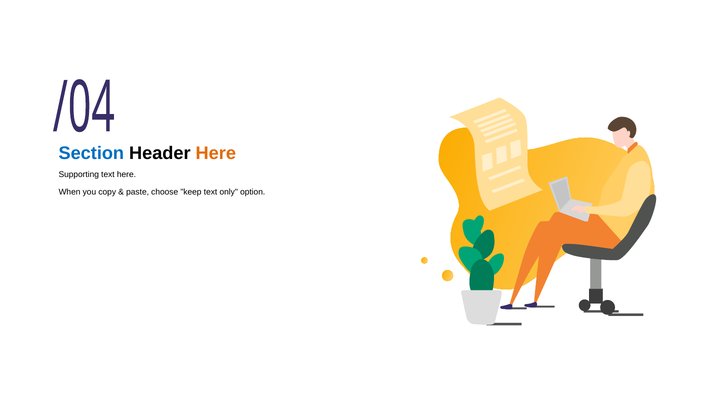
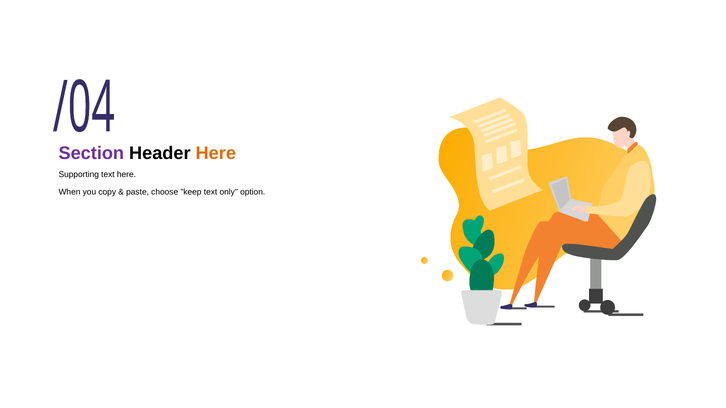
Section colour: blue -> purple
